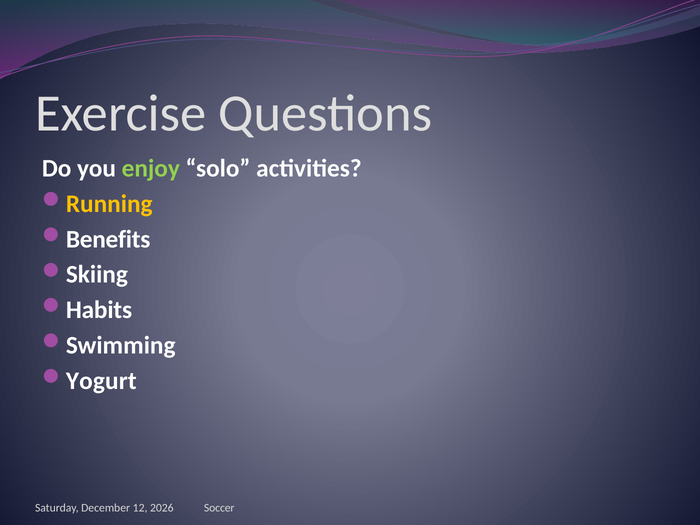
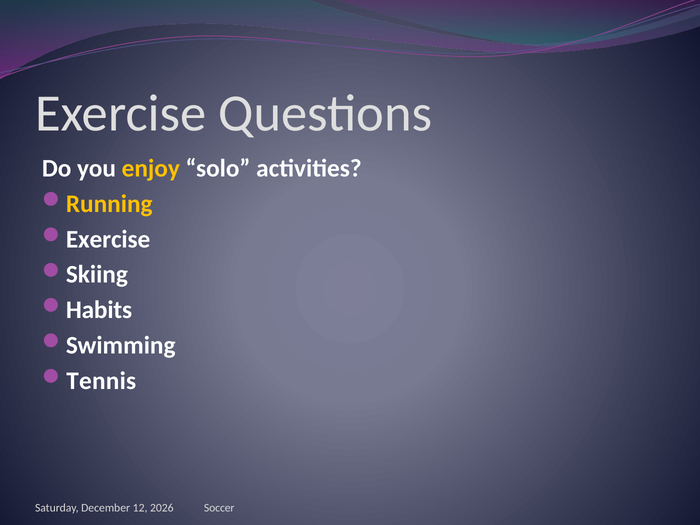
enjoy colour: light green -> yellow
Benefits at (108, 239): Benefits -> Exercise
Yogurt: Yogurt -> Tennis
